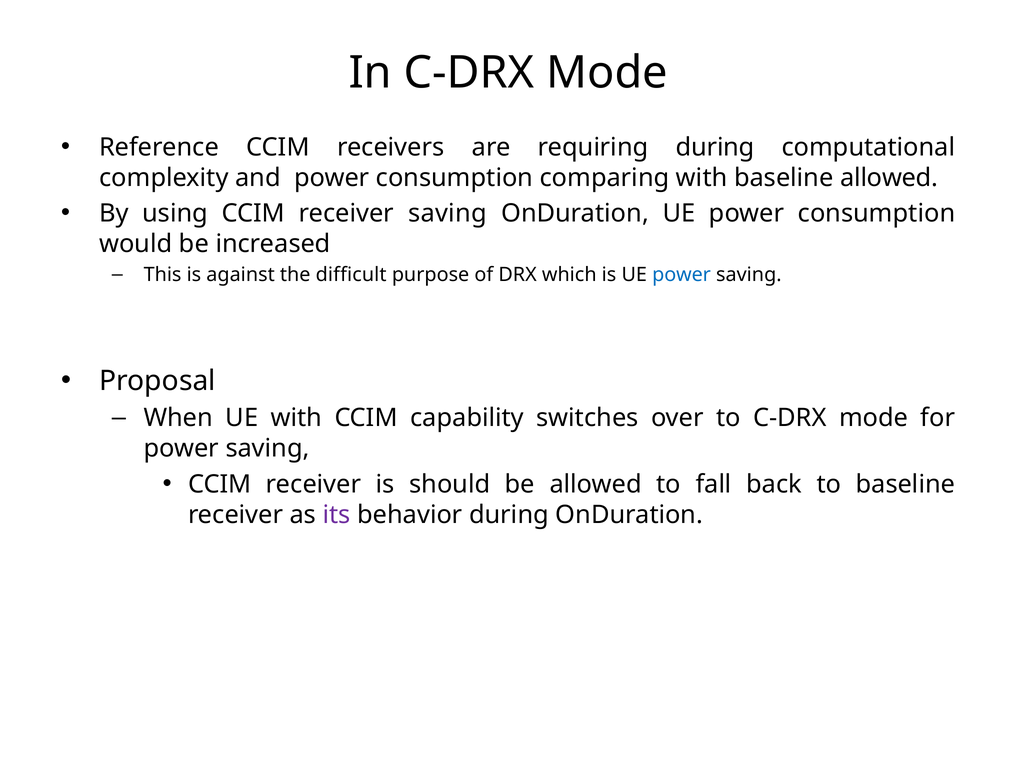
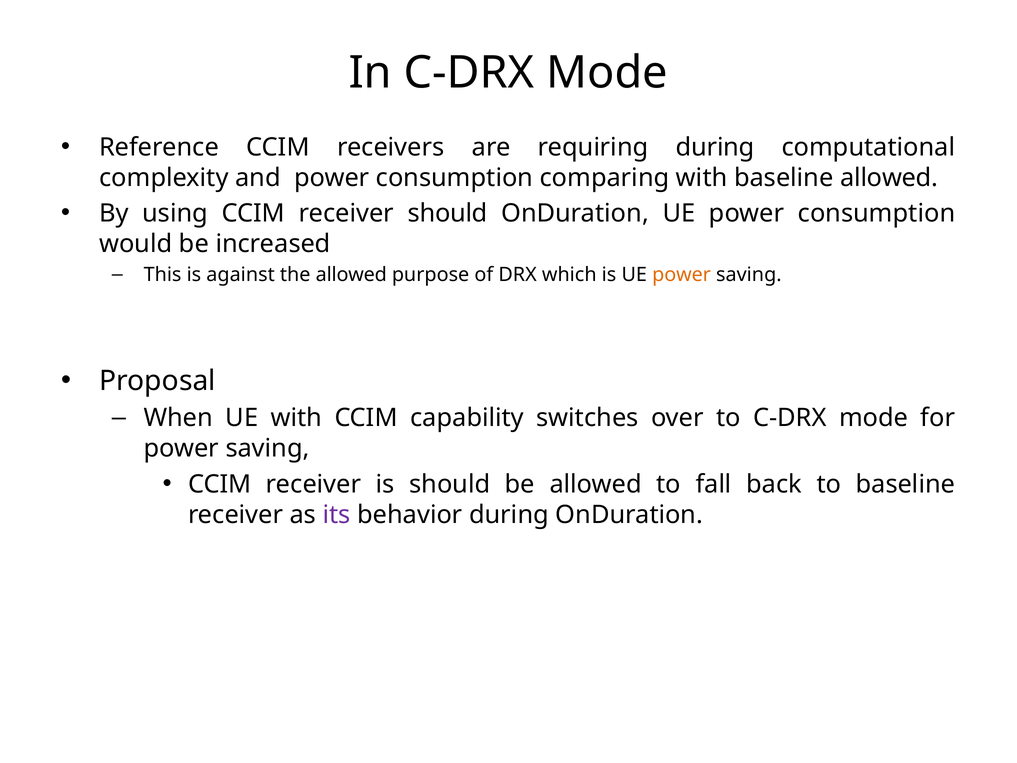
receiver saving: saving -> should
the difficult: difficult -> allowed
power at (682, 275) colour: blue -> orange
